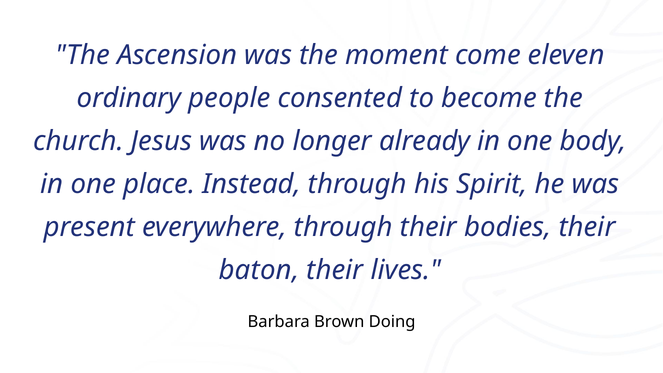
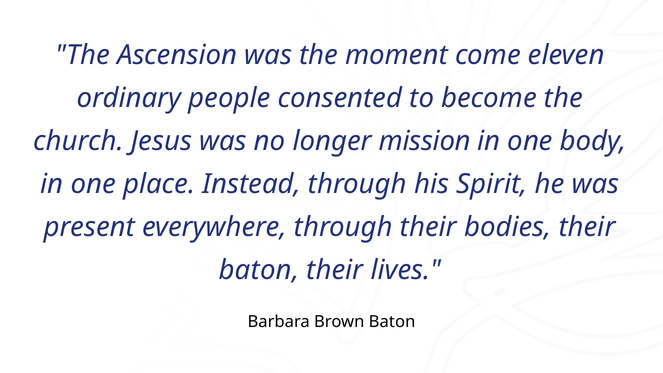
already: already -> mission
Brown Doing: Doing -> Baton
